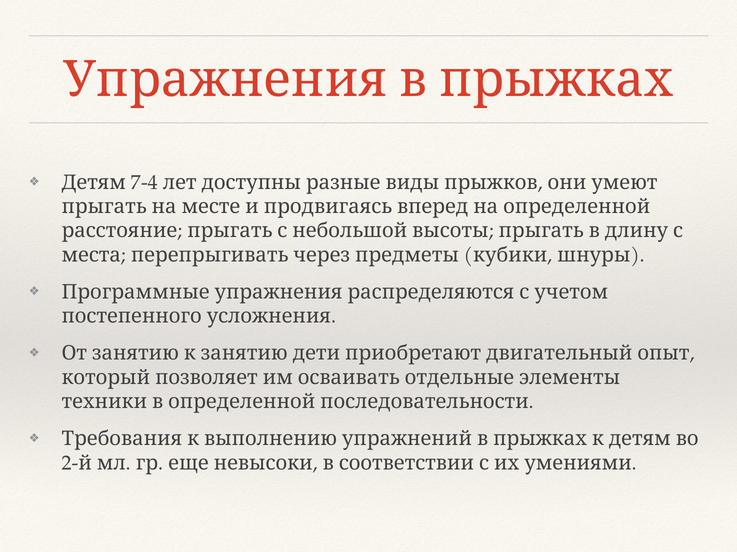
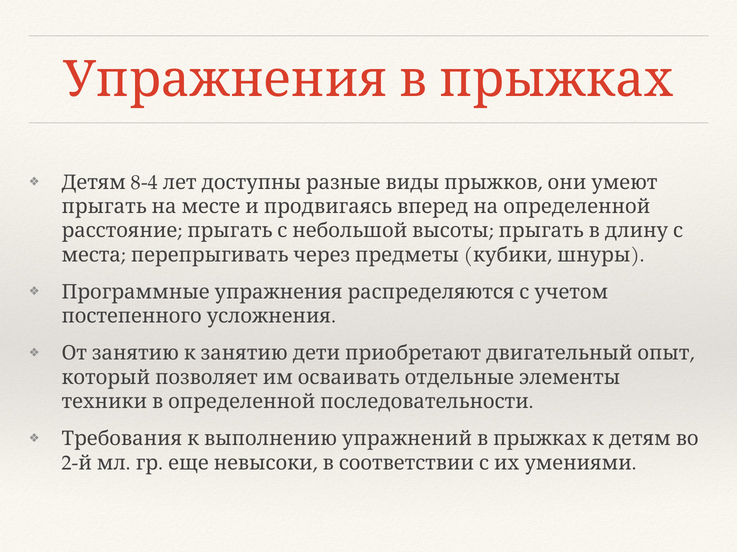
7-4: 7-4 -> 8-4
